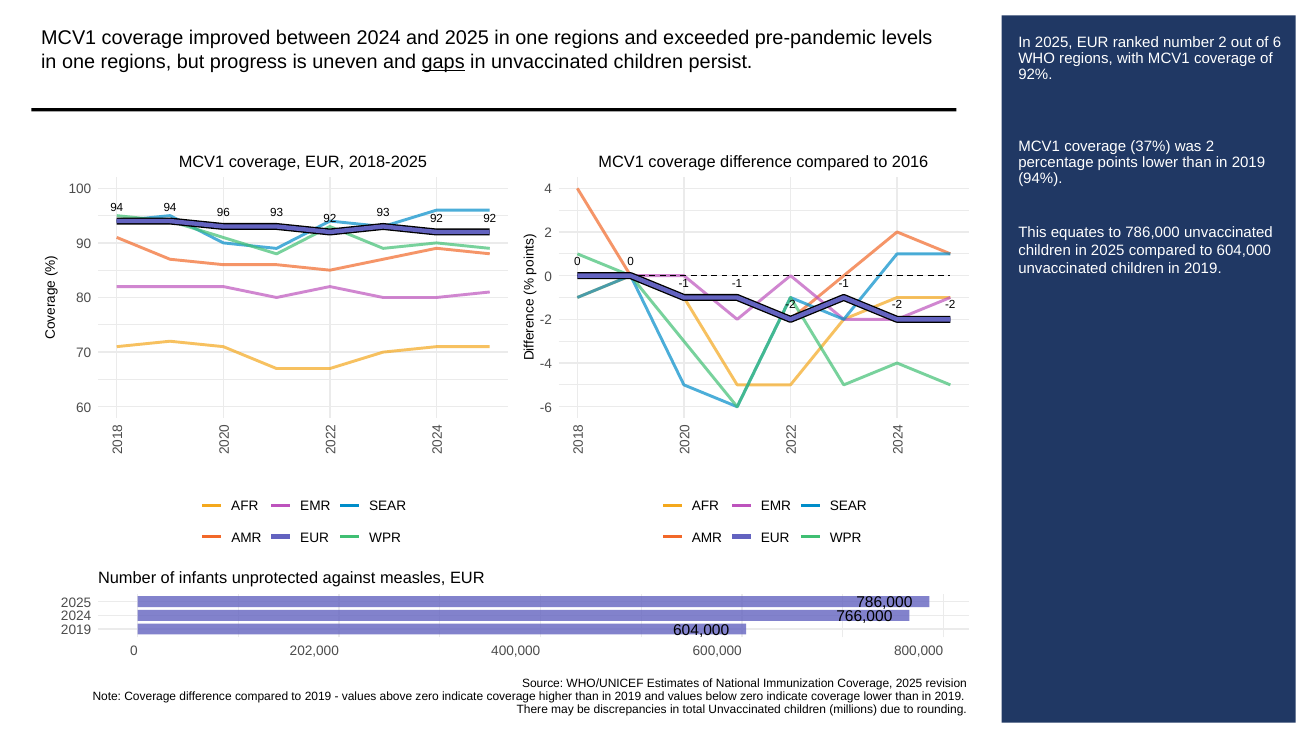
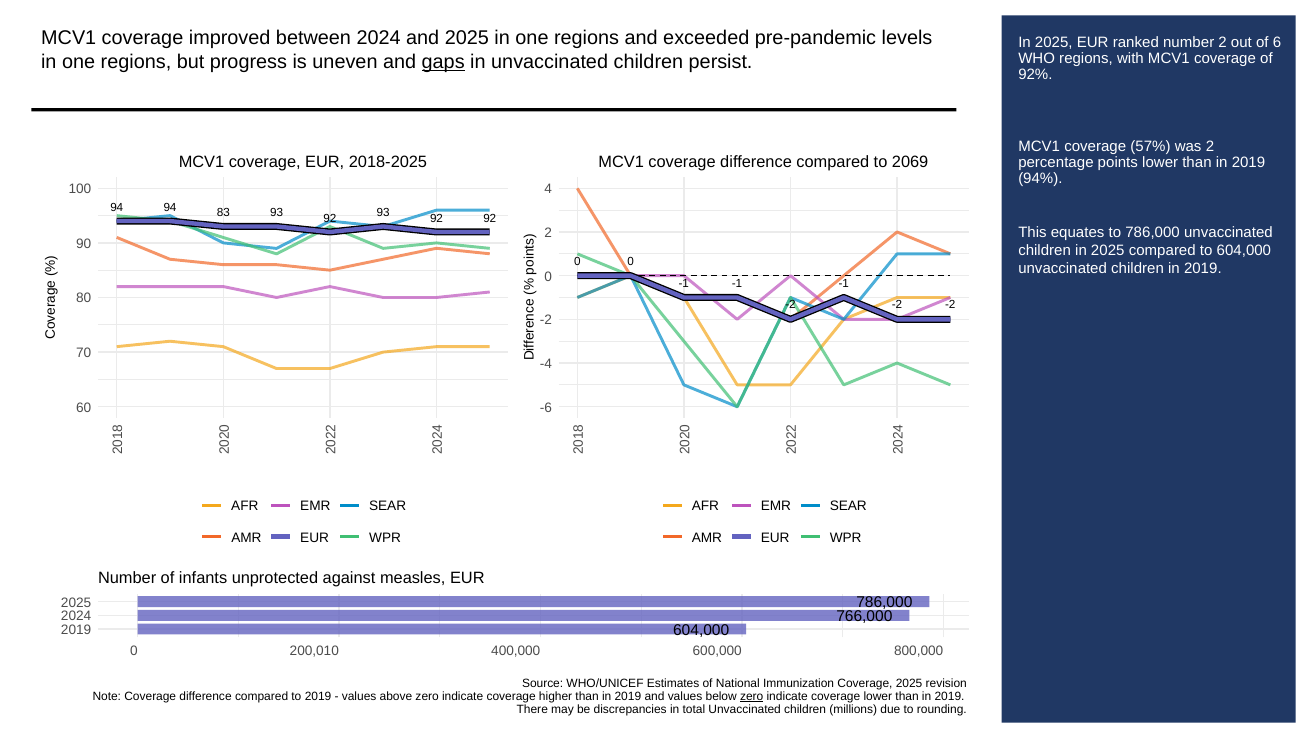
37%: 37% -> 57%
2016: 2016 -> 2069
96: 96 -> 83
202,000: 202,000 -> 200,010
zero at (752, 696) underline: none -> present
